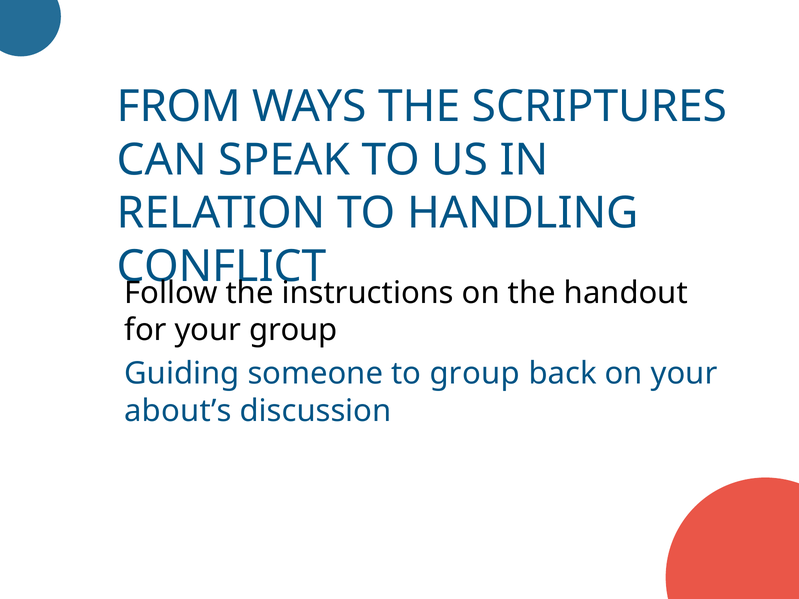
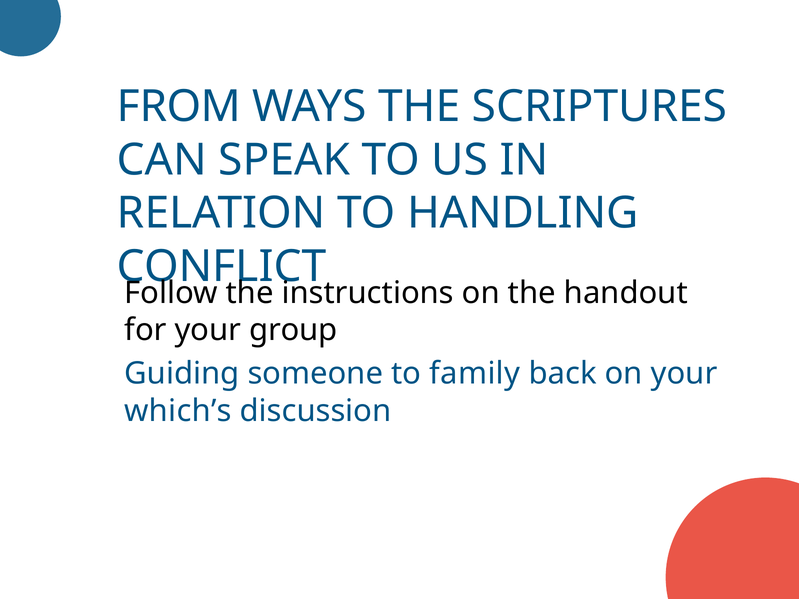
to group: group -> family
about’s: about’s -> which’s
